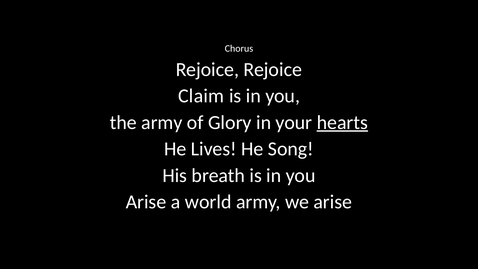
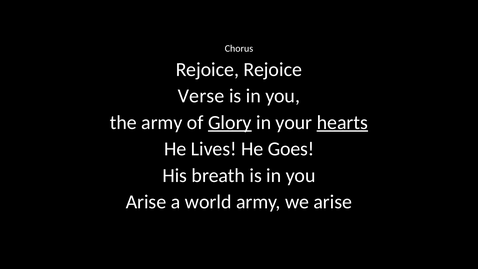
Claim: Claim -> Verse
Glory underline: none -> present
Song: Song -> Goes
